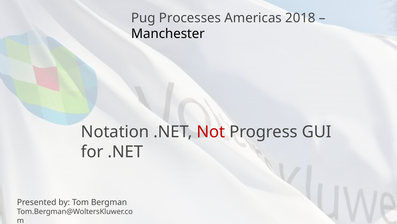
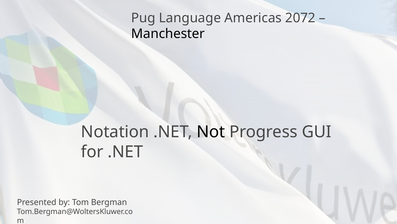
Processes: Processes -> Language
2018: 2018 -> 2072
Not colour: red -> black
